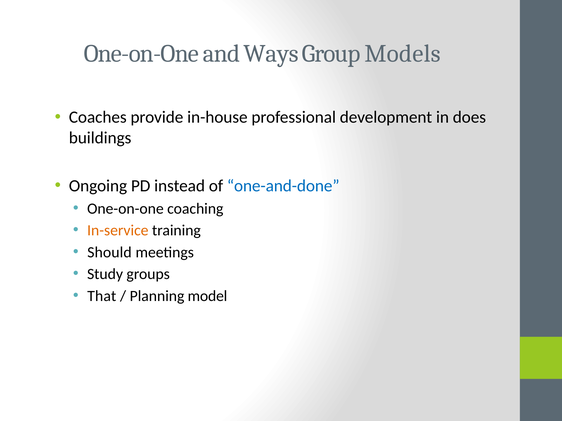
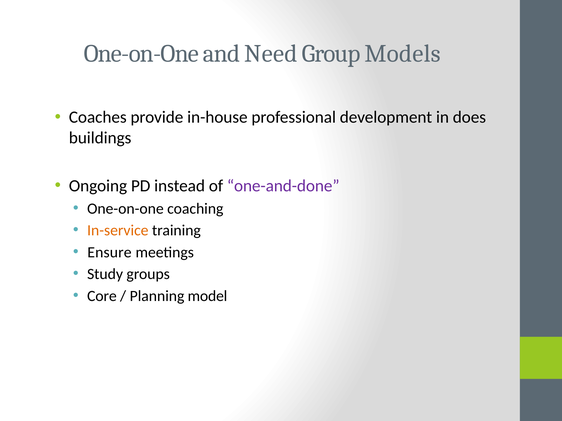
Ways: Ways -> Need
one-and-done colour: blue -> purple
Should: Should -> Ensure
That: That -> Core
